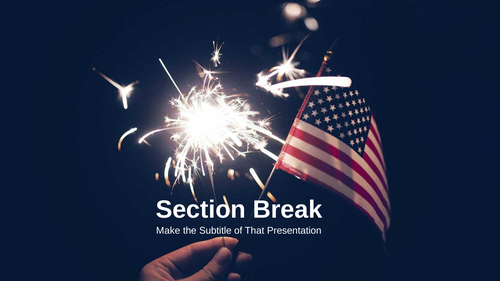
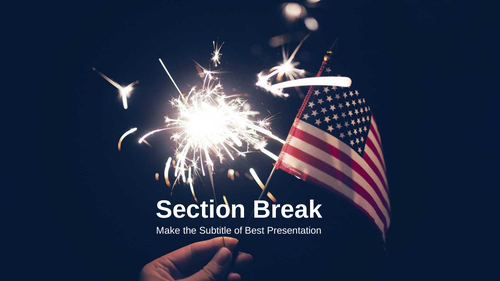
That: That -> Best
